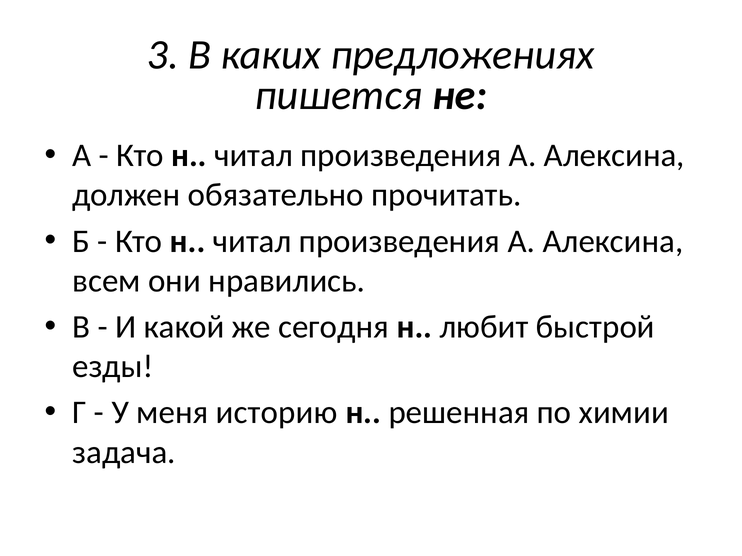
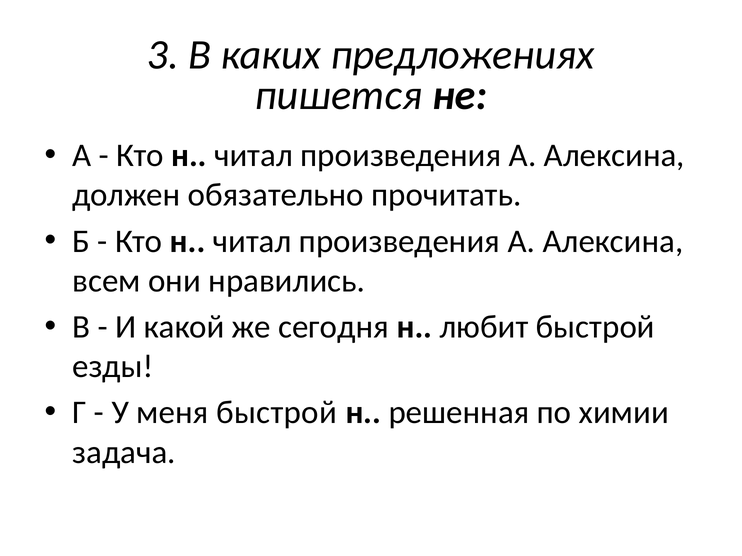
меня историю: историю -> быстрой
